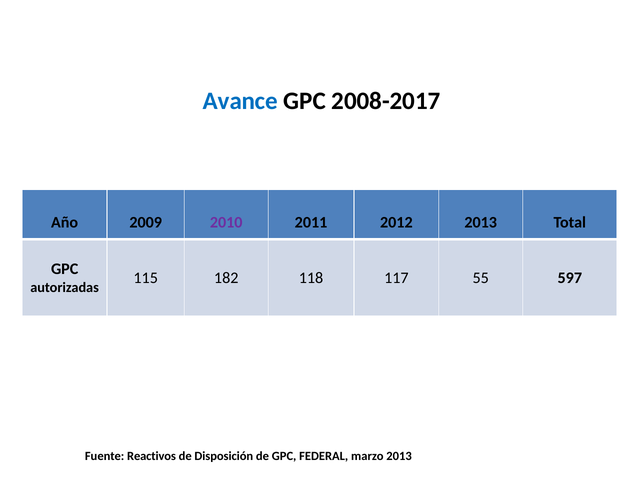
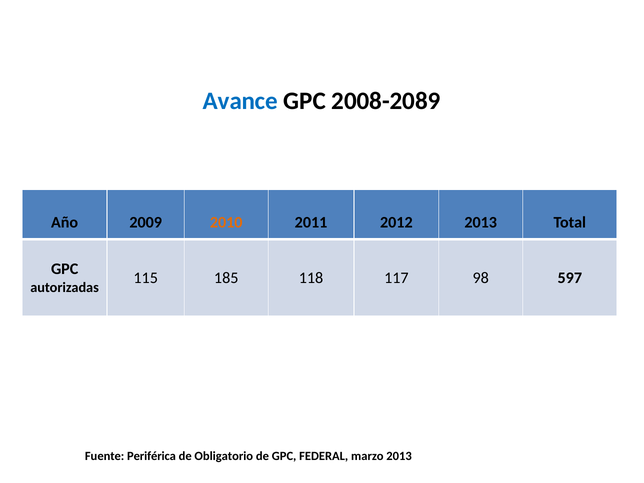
2008-2017: 2008-2017 -> 2008-2089
2010 colour: purple -> orange
182: 182 -> 185
55: 55 -> 98
Reactivos: Reactivos -> Periférica
Disposición: Disposición -> Obligatorio
